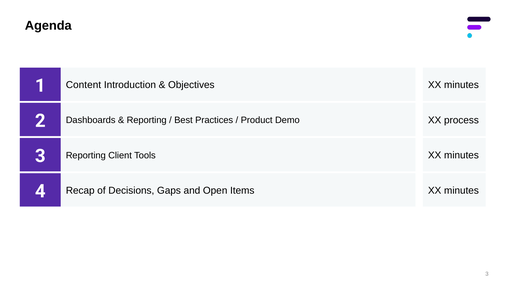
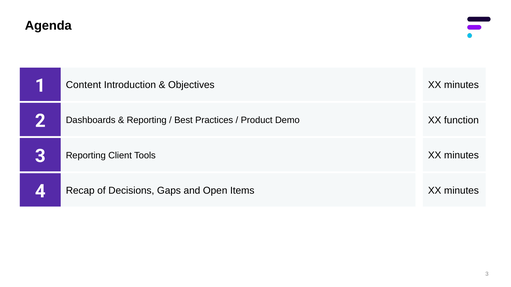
process: process -> function
